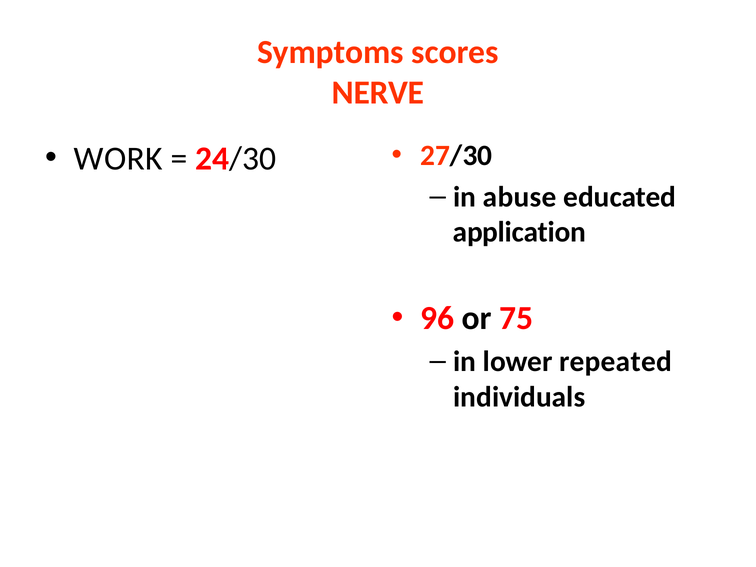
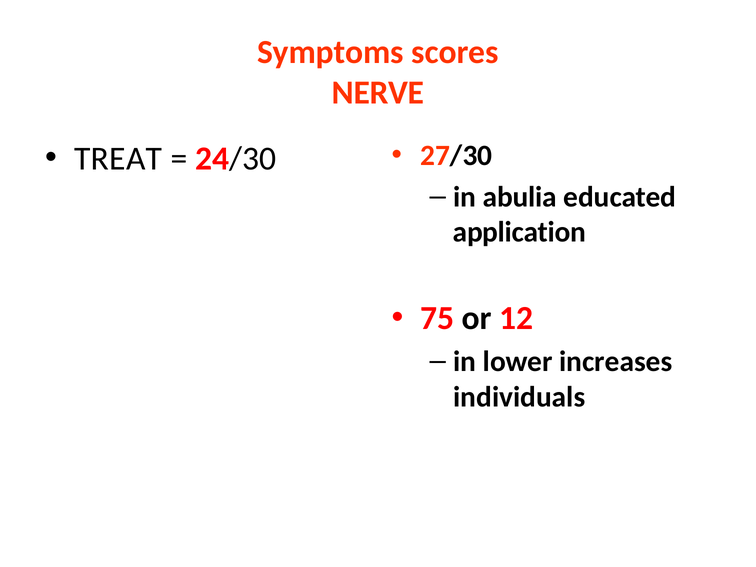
WORK: WORK -> TREAT
abuse: abuse -> abulia
96: 96 -> 75
75: 75 -> 12
repeated: repeated -> increases
